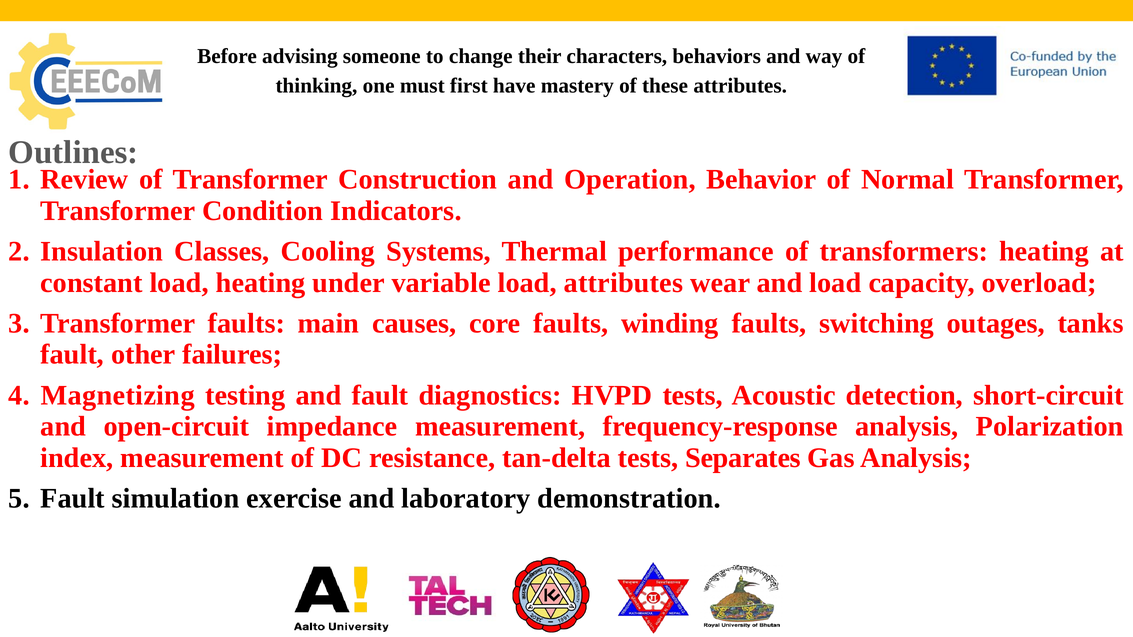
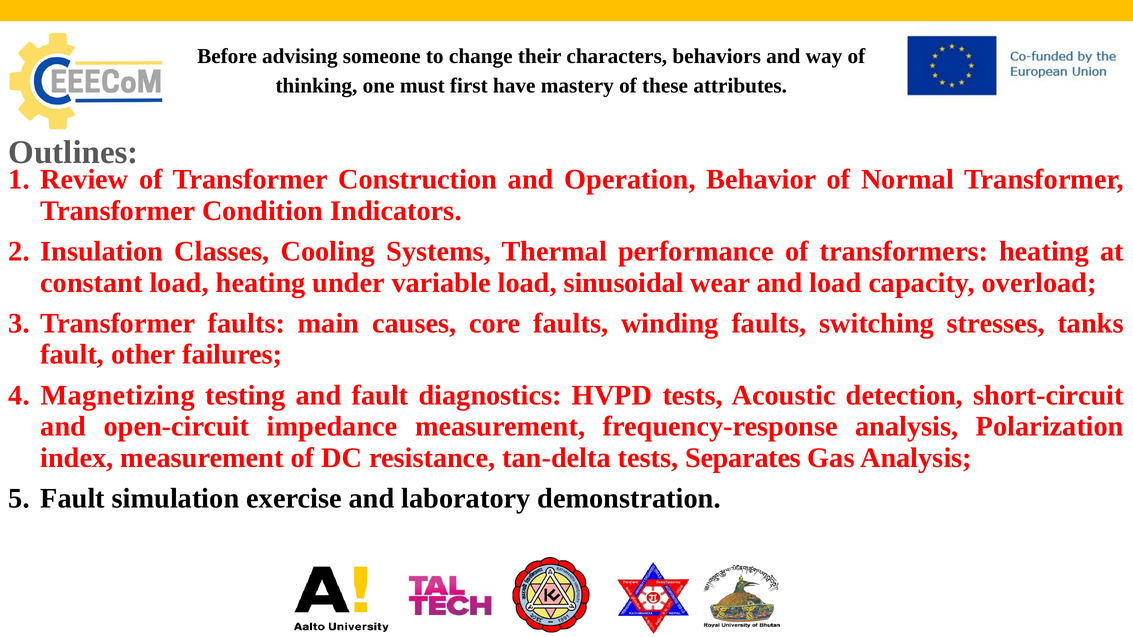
load attributes: attributes -> sinusoidal
outages: outages -> stresses
